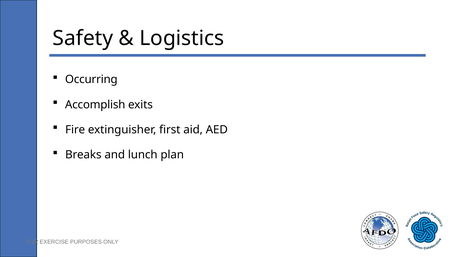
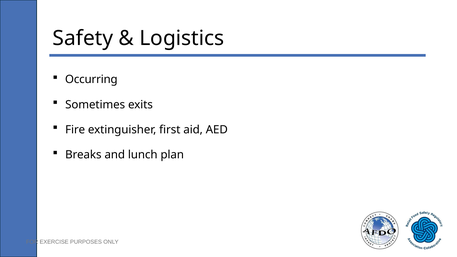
Accomplish: Accomplish -> Sometimes
